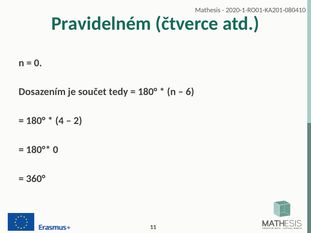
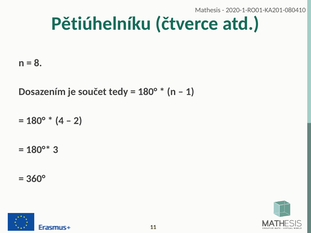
Pravidelném: Pravidelném -> Pětiúhelníku
0 at (38, 63): 0 -> 8
6: 6 -> 1
0 at (56, 150): 0 -> 3
